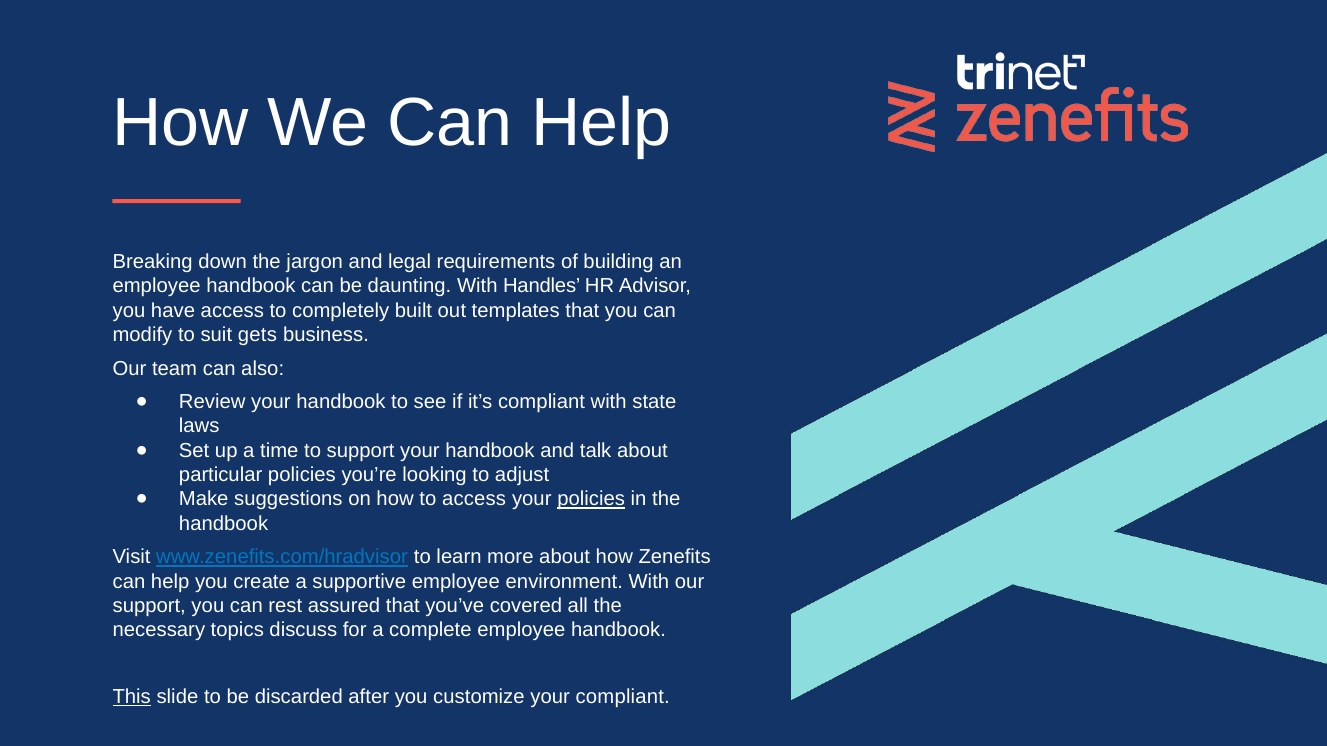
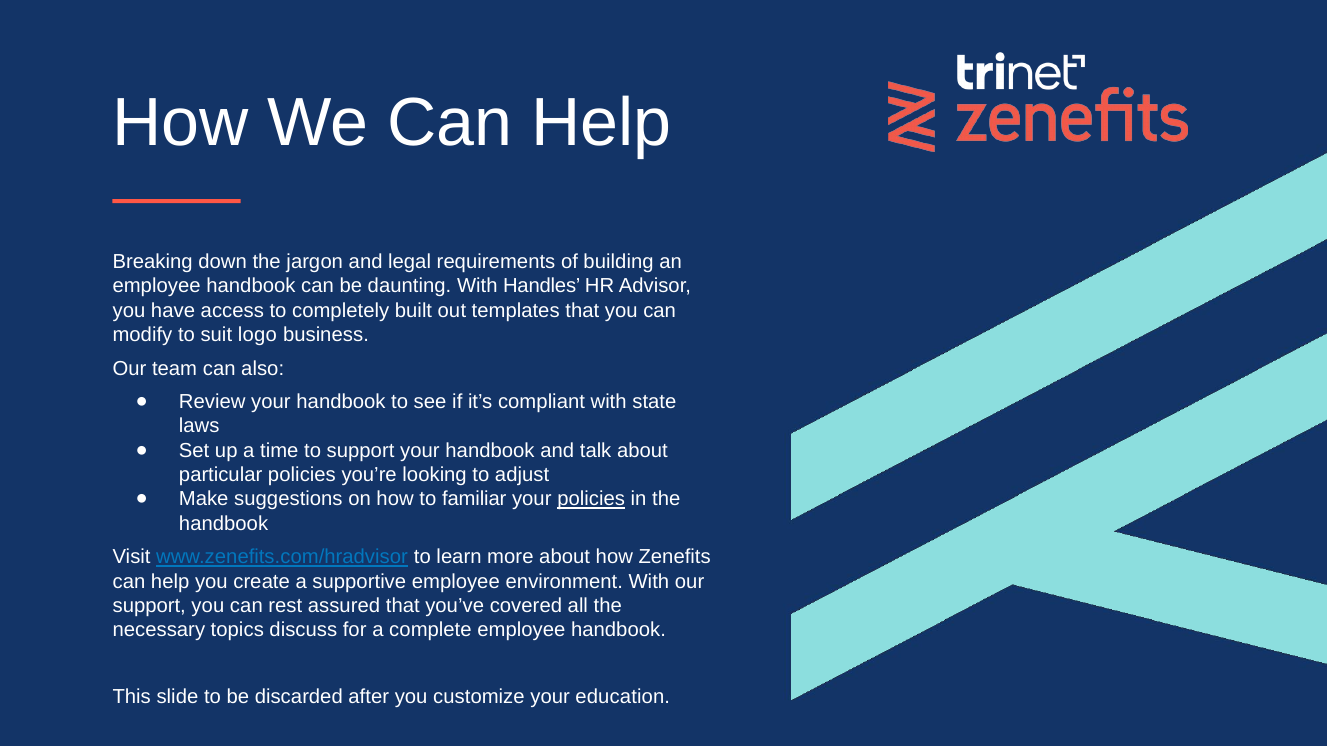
gets: gets -> logo
to access: access -> familiar
This underline: present -> none
your compliant: compliant -> education
